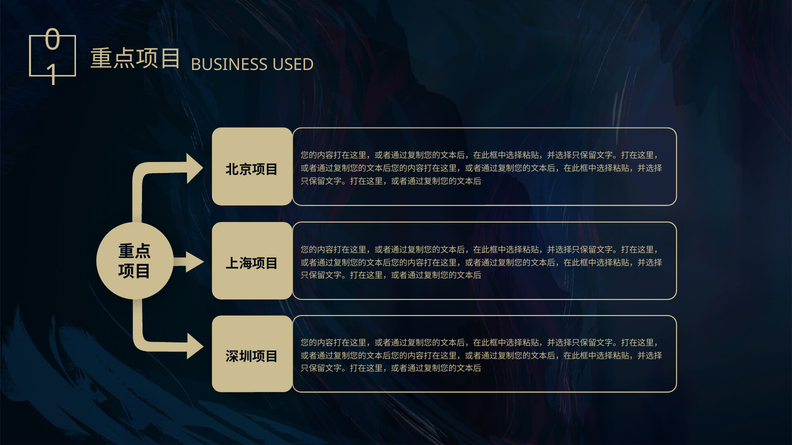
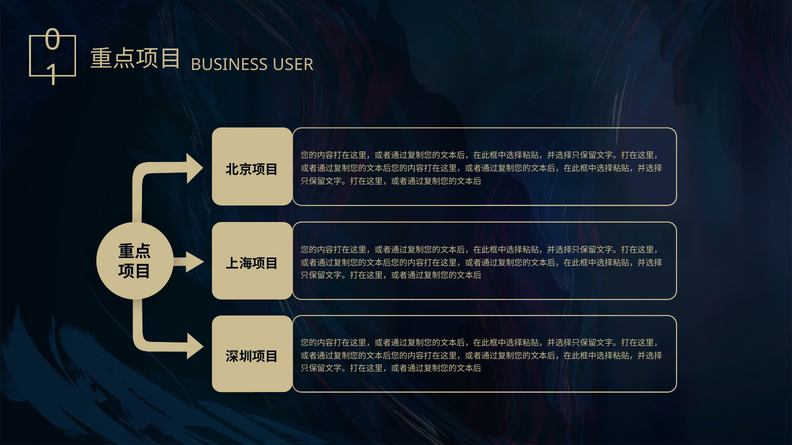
USED: USED -> USER
